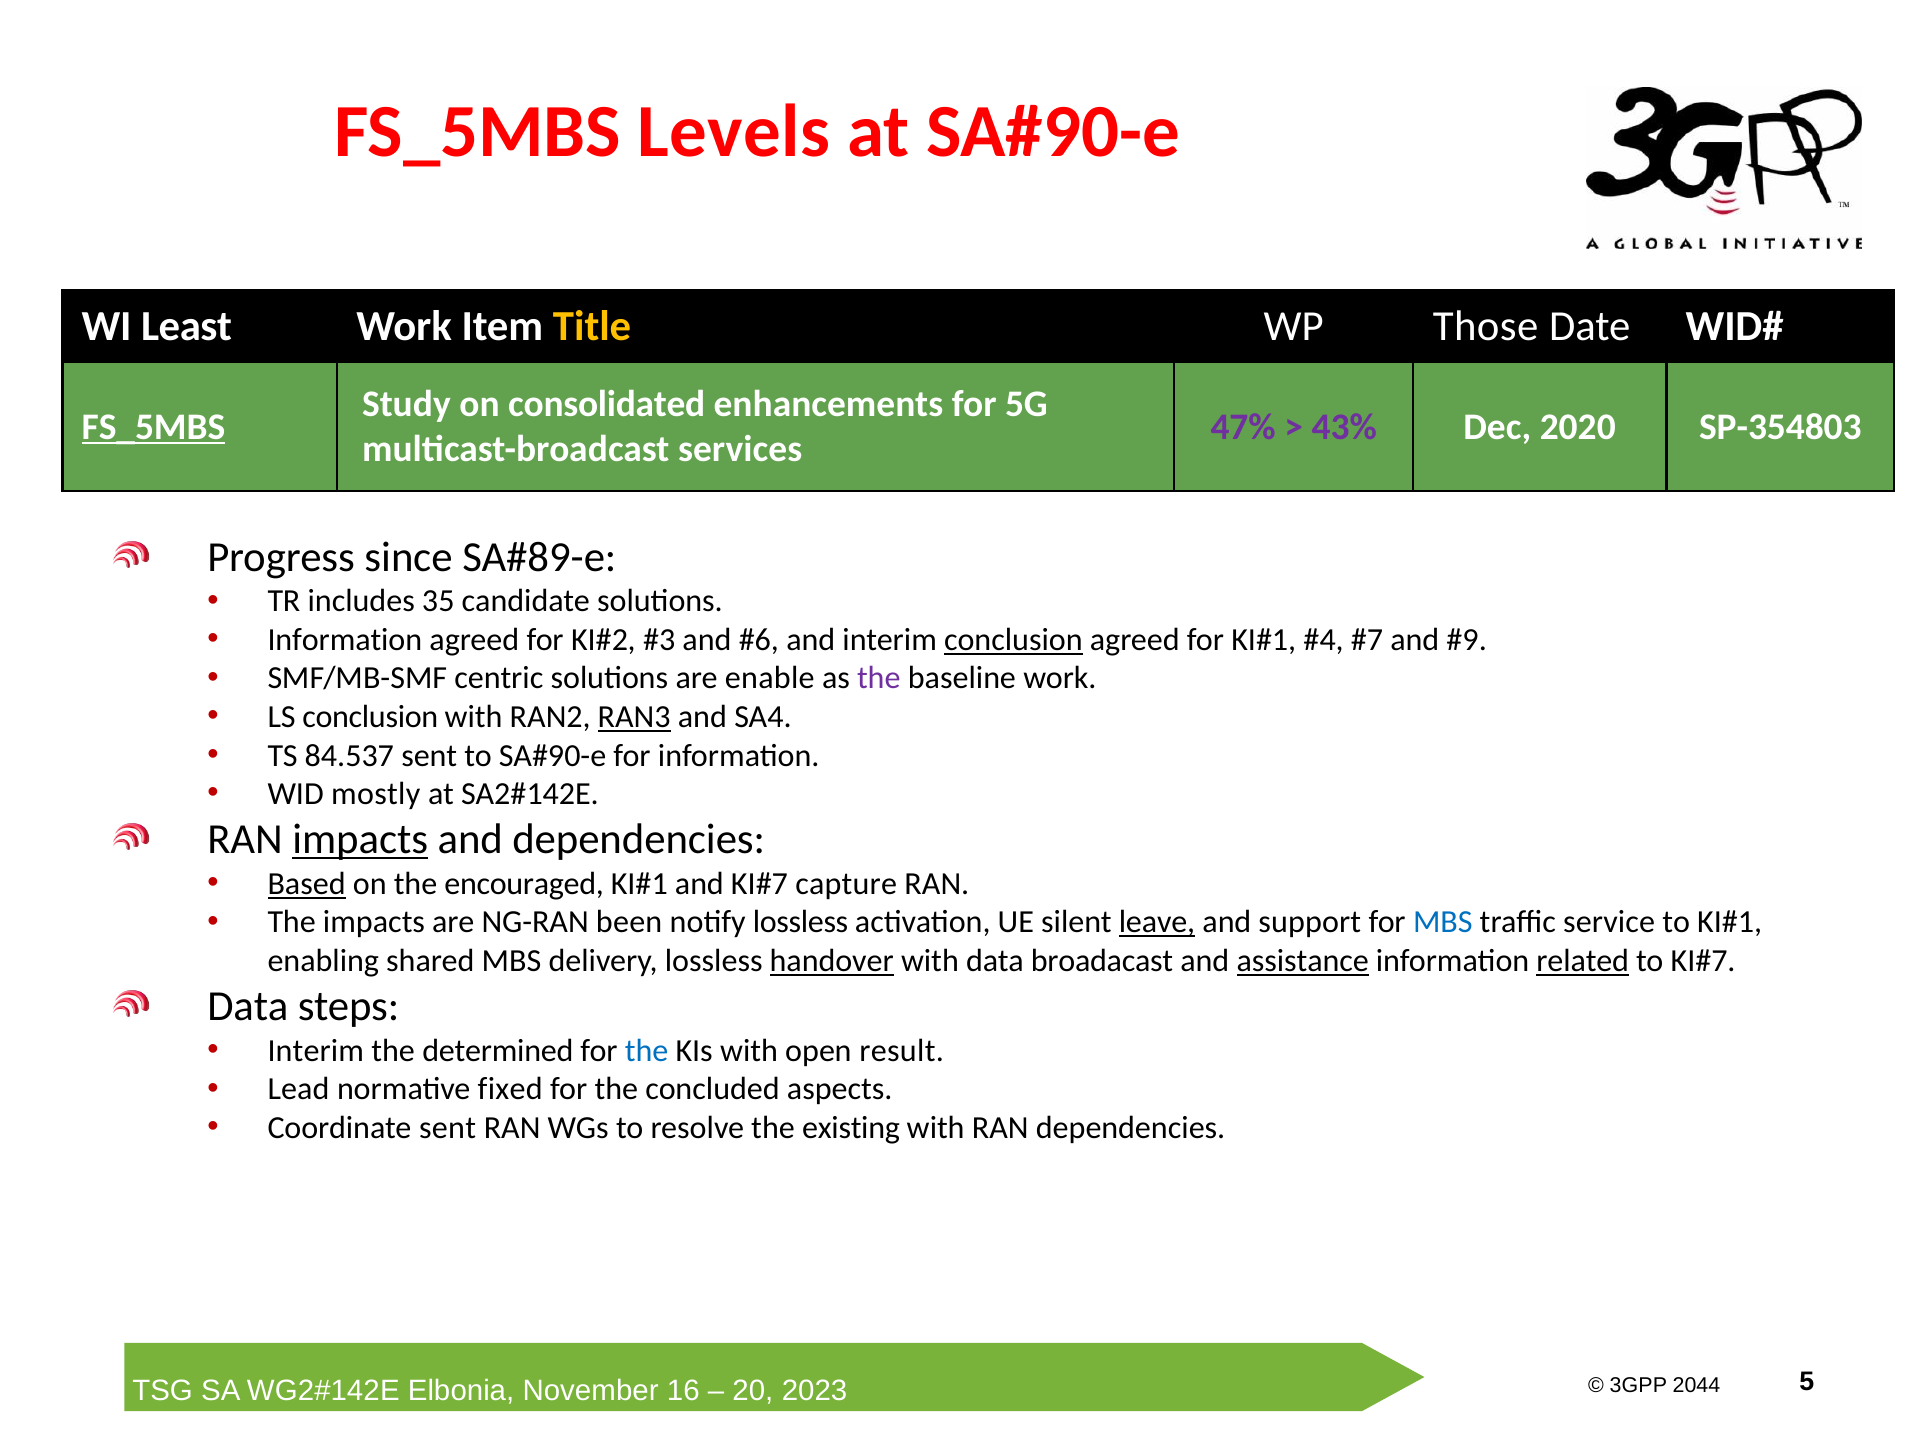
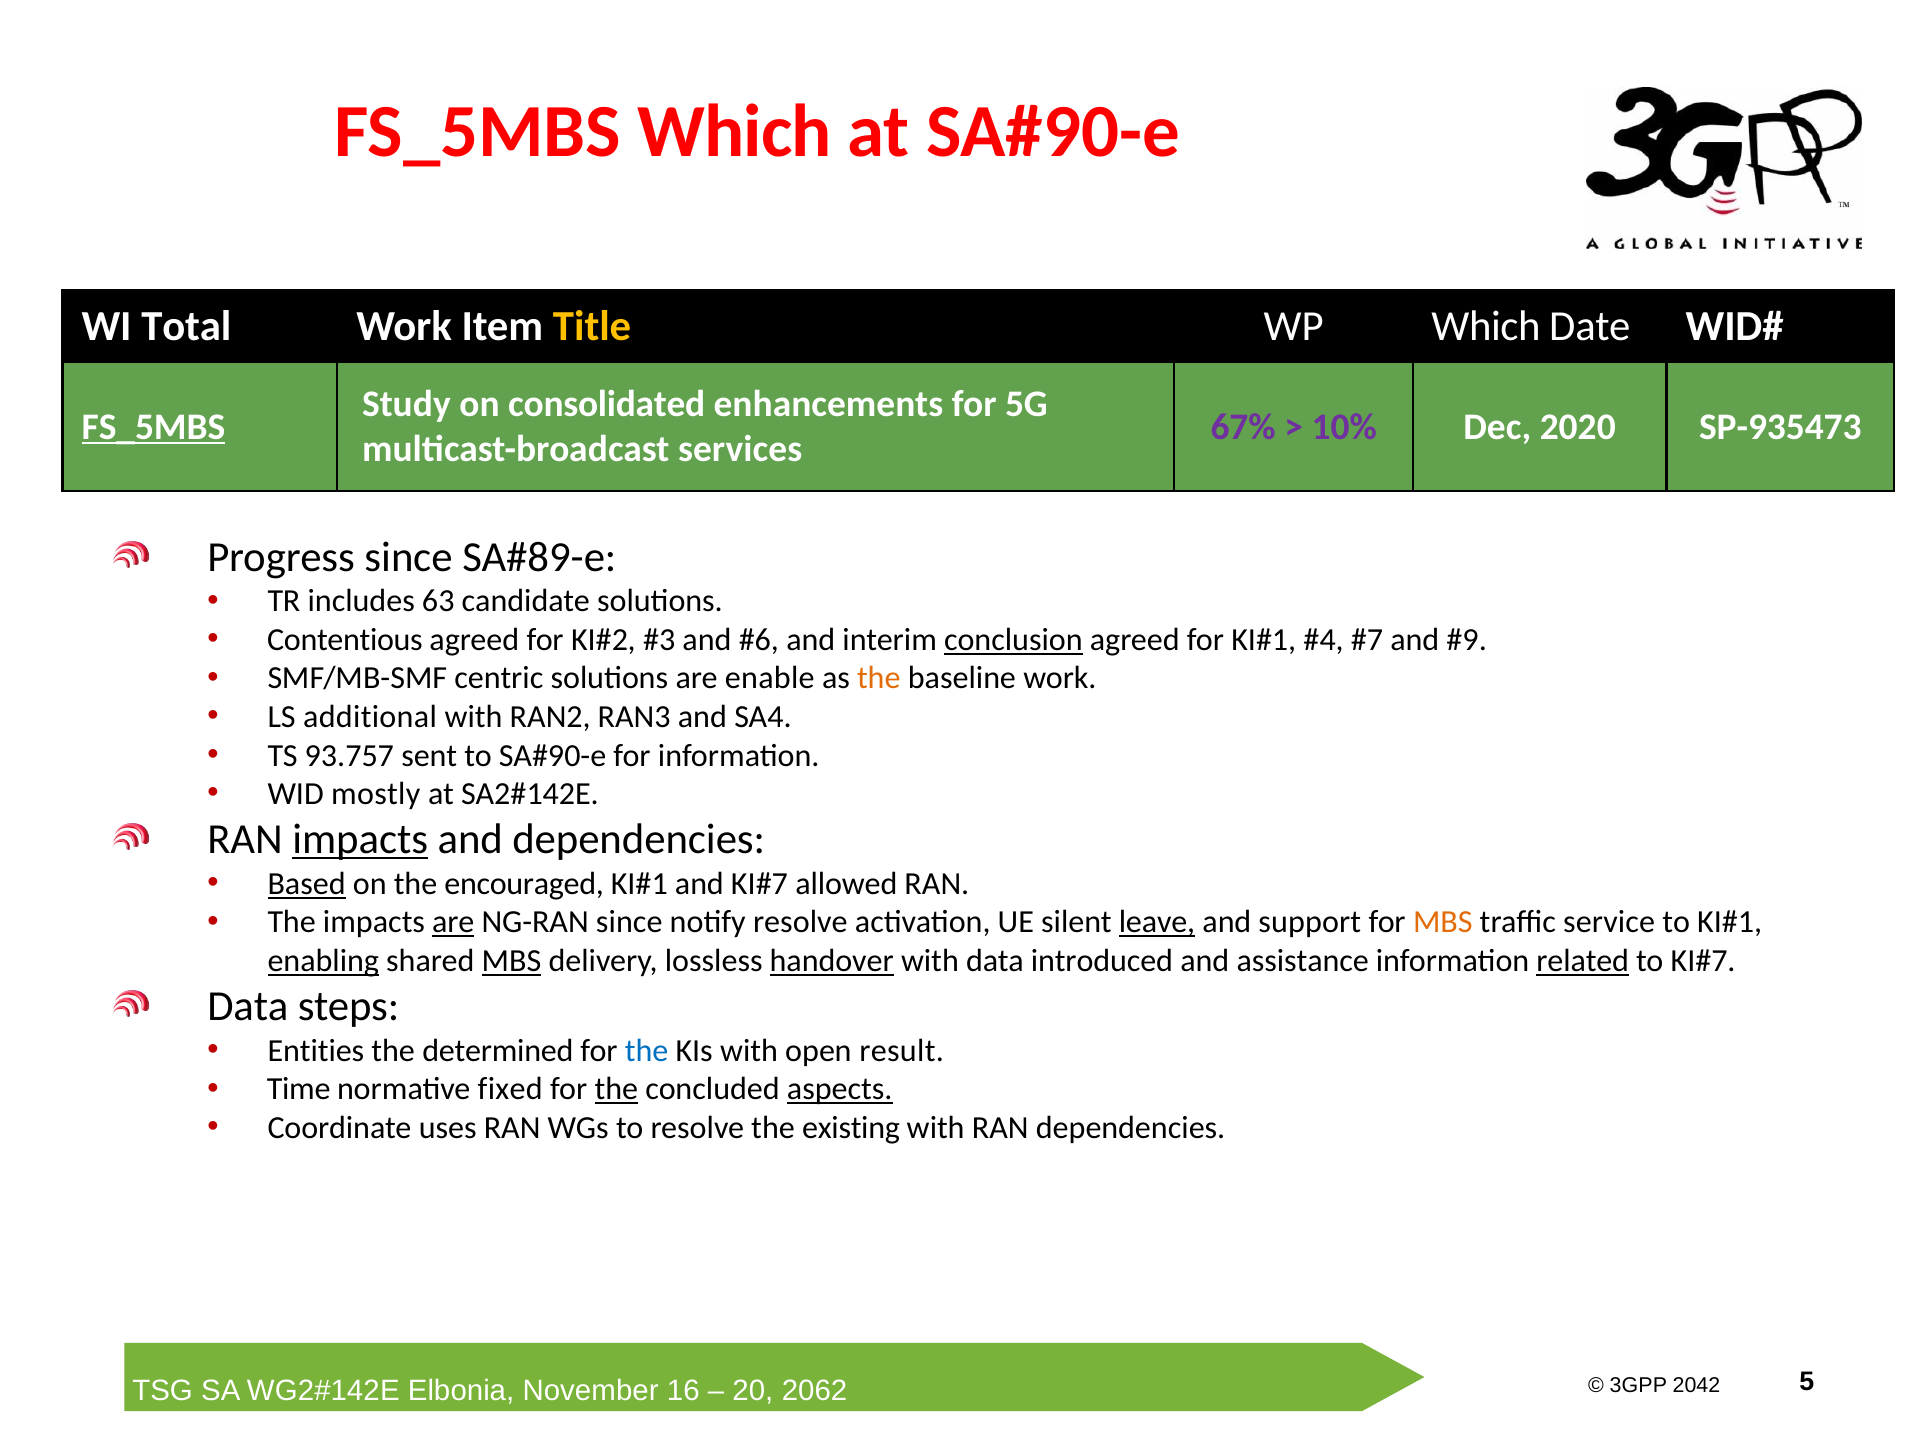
FS_5MBS Levels: Levels -> Which
Least: Least -> Total
WP Those: Those -> Which
47%: 47% -> 67%
43%: 43% -> 10%
SP-354803: SP-354803 -> SP-935473
35: 35 -> 63
Information at (345, 640): Information -> Contentious
the at (879, 679) colour: purple -> orange
LS conclusion: conclusion -> additional
RAN3 underline: present -> none
84.537: 84.537 -> 93.757
capture: capture -> allowed
are at (453, 923) underline: none -> present
NG-RAN been: been -> since
notify lossless: lossless -> resolve
MBS at (1443, 923) colour: blue -> orange
enabling underline: none -> present
MBS at (511, 961) underline: none -> present
broadacast: broadacast -> introduced
assistance underline: present -> none
Interim at (316, 1051): Interim -> Entities
Lead: Lead -> Time
the at (616, 1090) underline: none -> present
aspects underline: none -> present
Coordinate sent: sent -> uses
2044: 2044 -> 2042
2023: 2023 -> 2062
